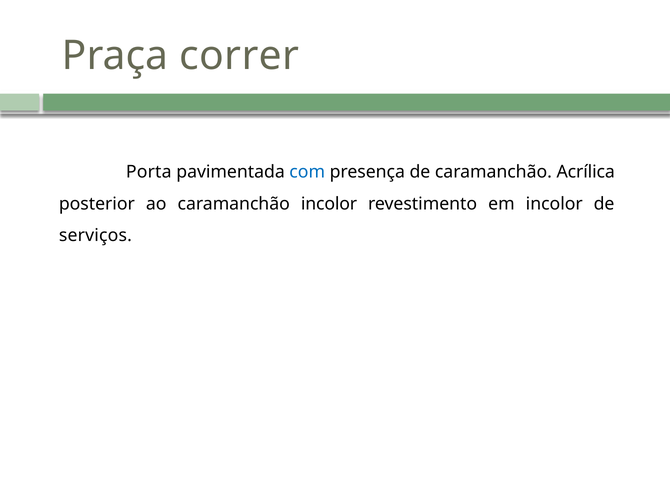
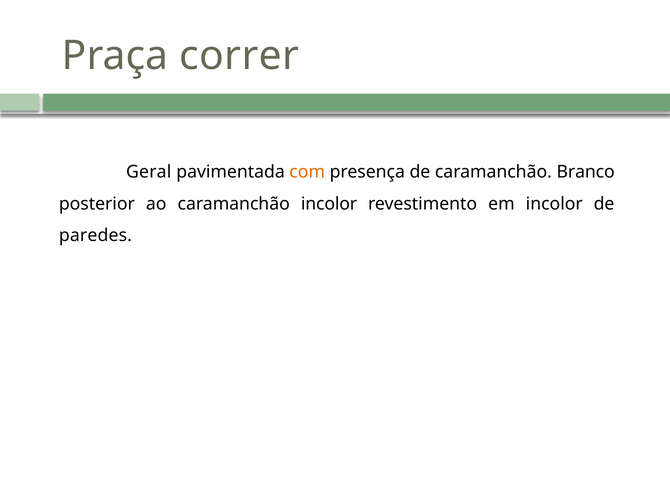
Porta: Porta -> Geral
com colour: blue -> orange
Acrílica: Acrílica -> Branco
serviços: serviços -> paredes
